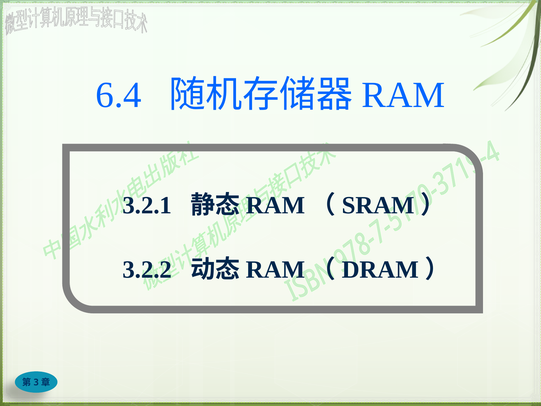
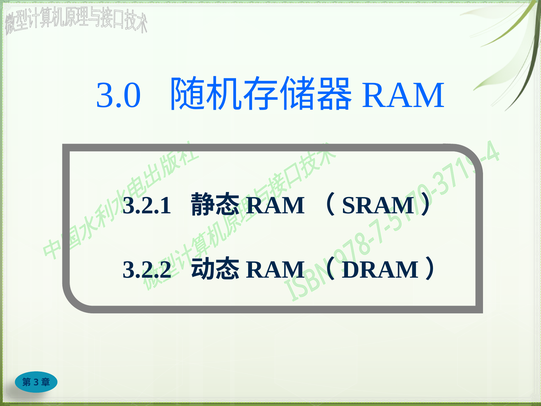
6.4: 6.4 -> 3.0
